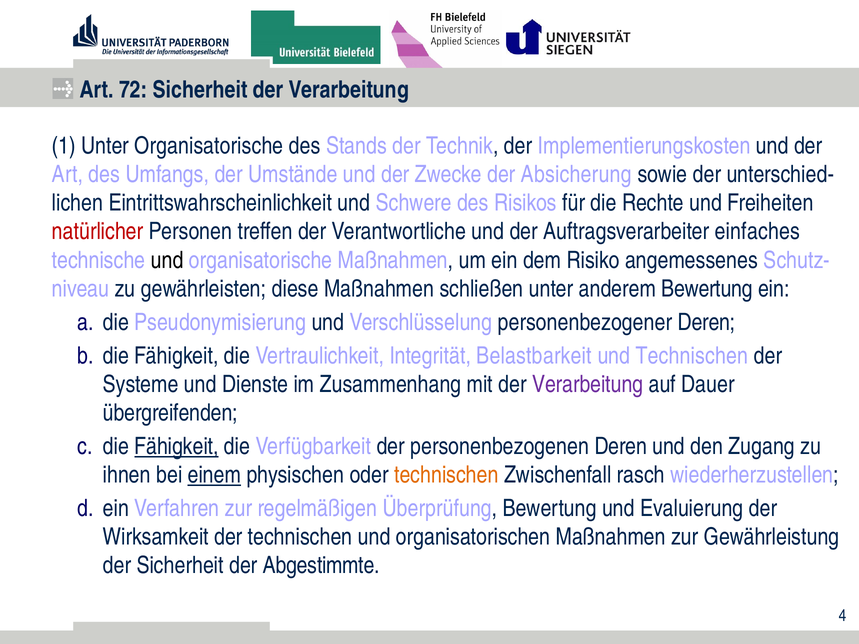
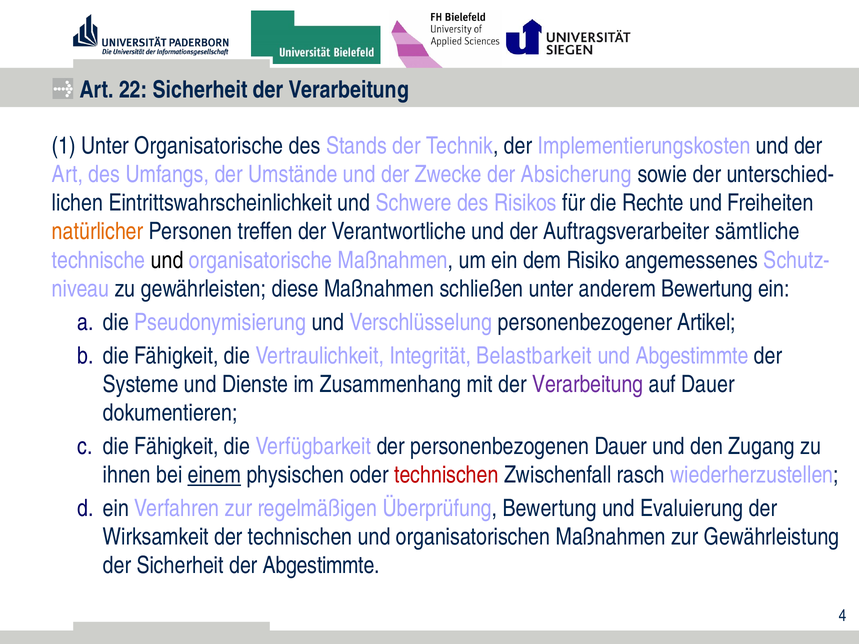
72: 72 -> 22
natürlicher colour: red -> orange
einfaches: einfaches -> sämtliche
personenbezogener Deren: Deren -> Artikel
und Technischen: Technischen -> Abgestimmte
übergreifenden: übergreifenden -> dokumentieren
Fähigkeit at (176, 446) underline: present -> none
personenbezogenen Deren: Deren -> Dauer
technischen at (446, 475) colour: orange -> red
